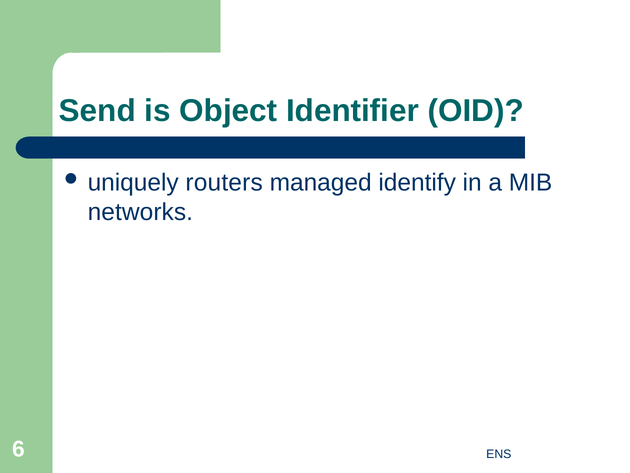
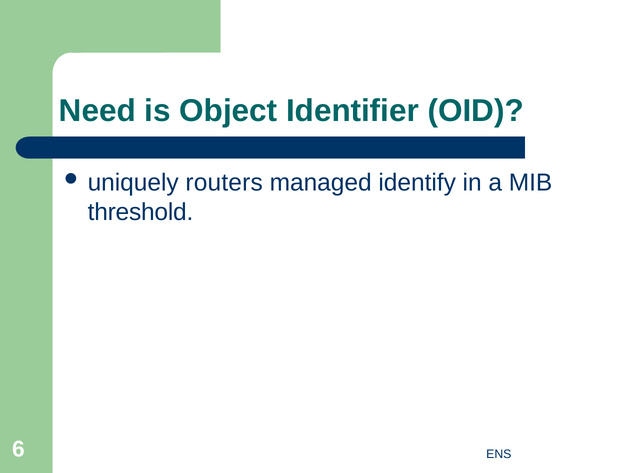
Send: Send -> Need
networks: networks -> threshold
